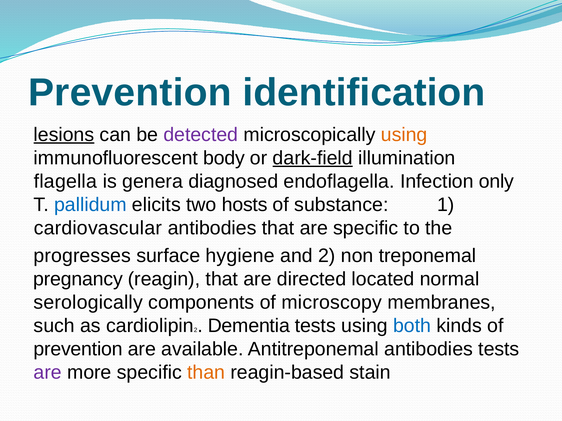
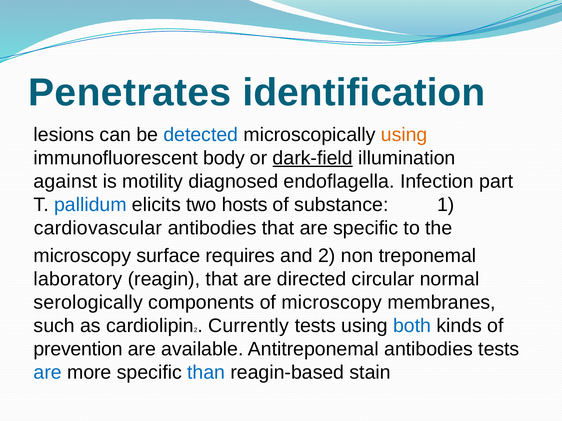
Prevention at (130, 93): Prevention -> Penetrates
lesions underline: present -> none
detected colour: purple -> blue
flagella: flagella -> against
genera: genera -> motility
only: only -> part
progresses at (82, 256): progresses -> microscopy
hygiene: hygiene -> requires
pregnancy: pregnancy -> laboratory
located: located -> circular
Dementia: Dementia -> Currently
are at (48, 373) colour: purple -> blue
than colour: orange -> blue
